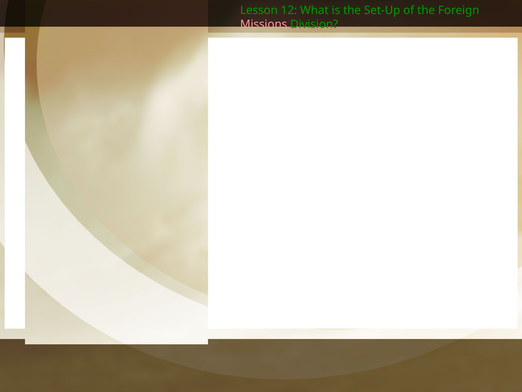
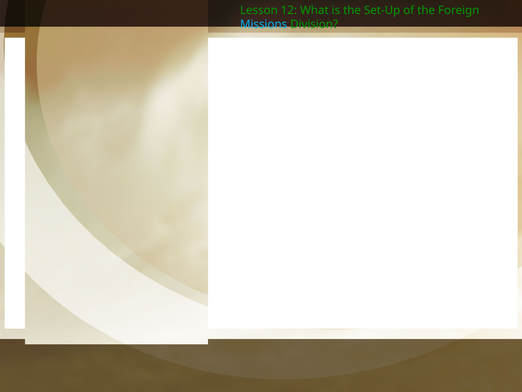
Missions colour: pink -> light blue
